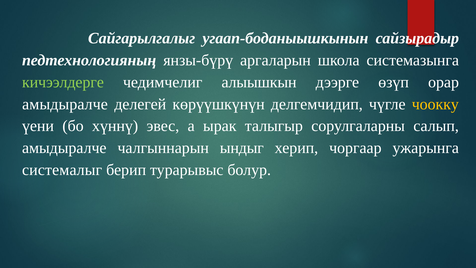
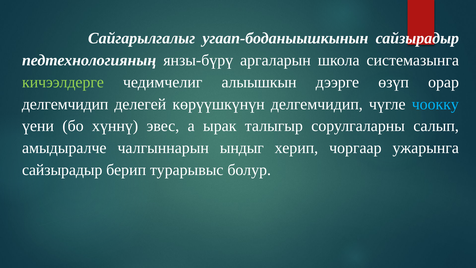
амыдыралче at (65, 104): амыдыралче -> делгемчидип
чоокку colour: yellow -> light blue
системалыг at (62, 170): системалыг -> сайзырадыр
